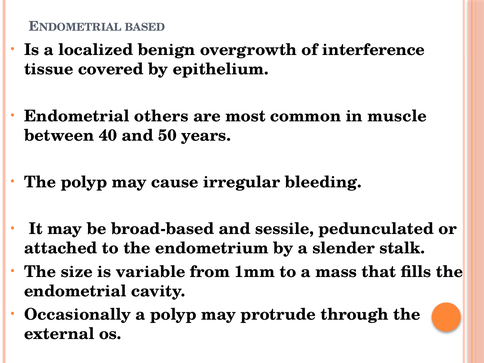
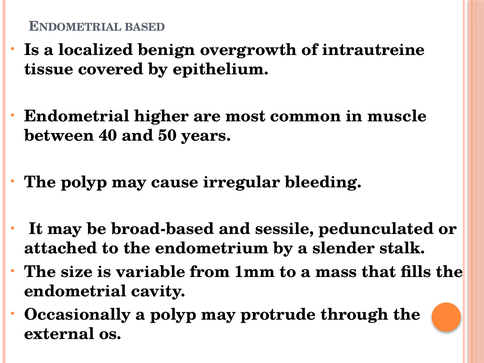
interference: interference -> intrautreine
others: others -> higher
